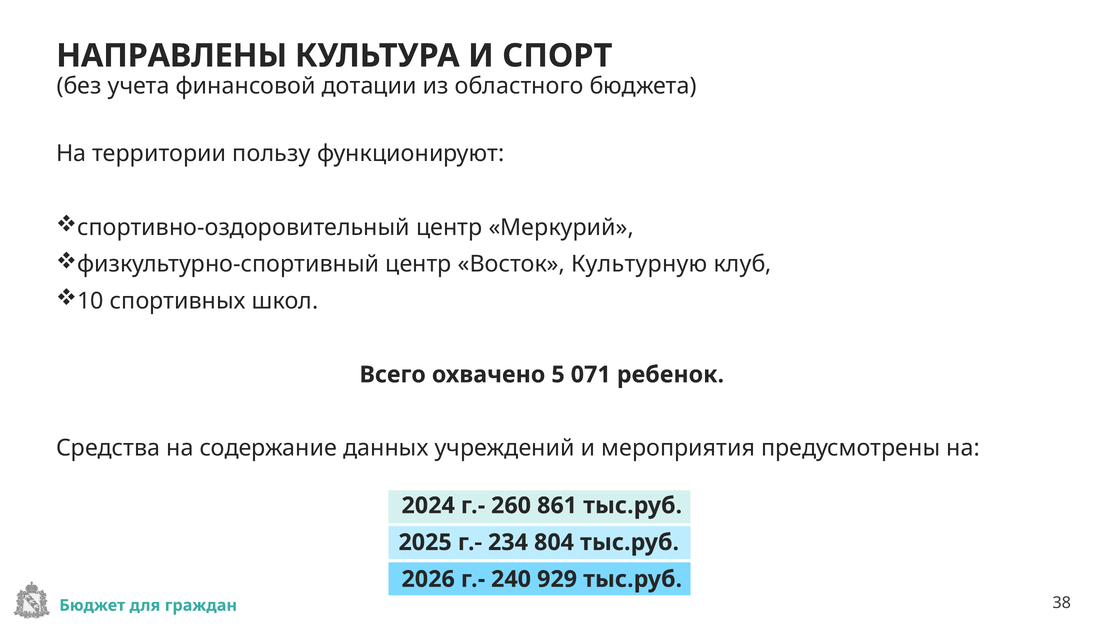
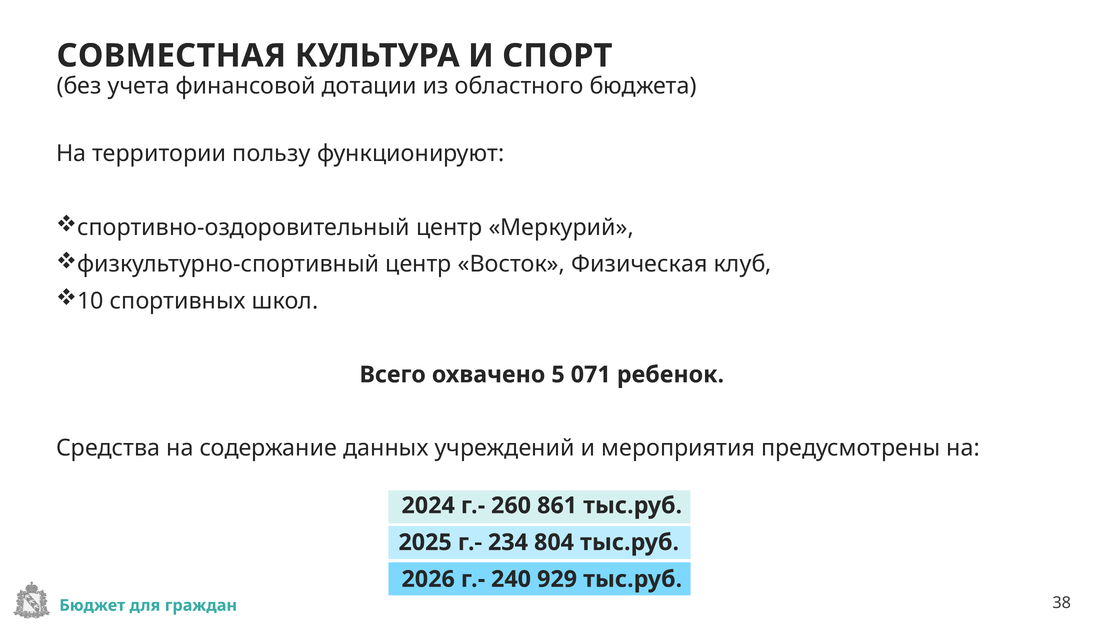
НАПРАВЛЕНЫ: НАПРАВЛЕНЫ -> СОВМЕСТНАЯ
Культурную: Культурную -> Физическая
